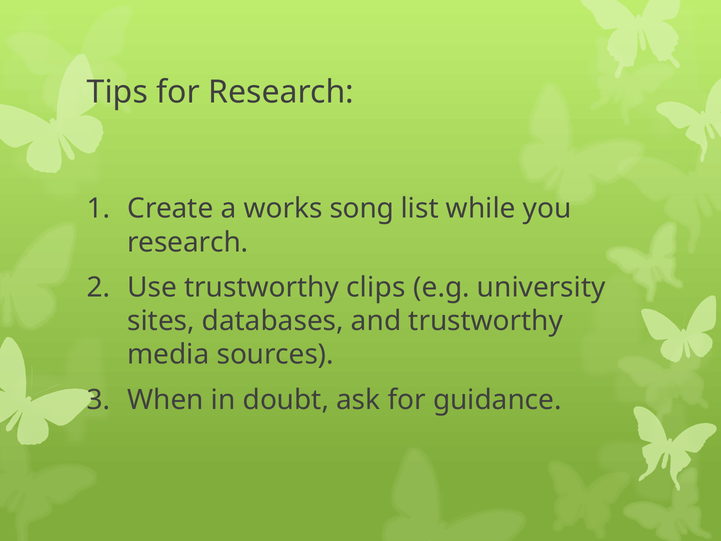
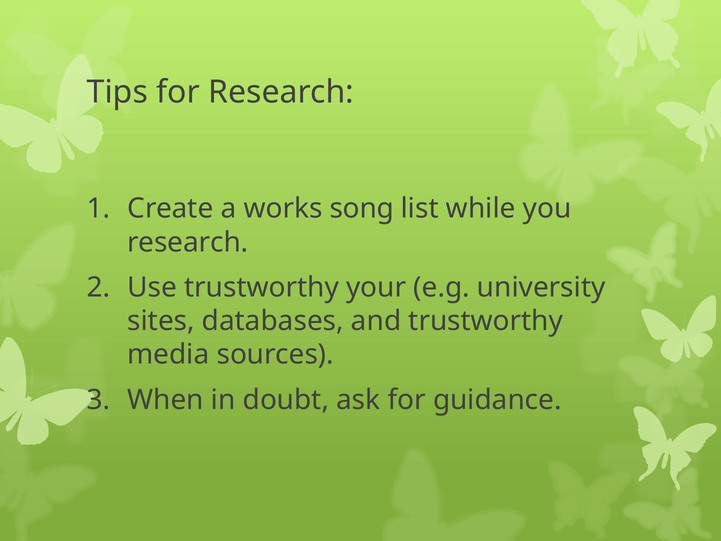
clips: clips -> your
